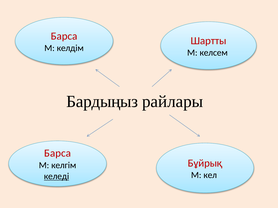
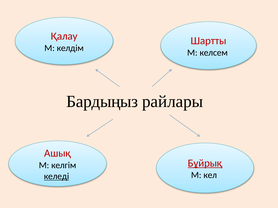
Барса at (64, 36): Барса -> Қалау
Барса at (57, 154): Барса -> Ашық
Бұйрық underline: none -> present
